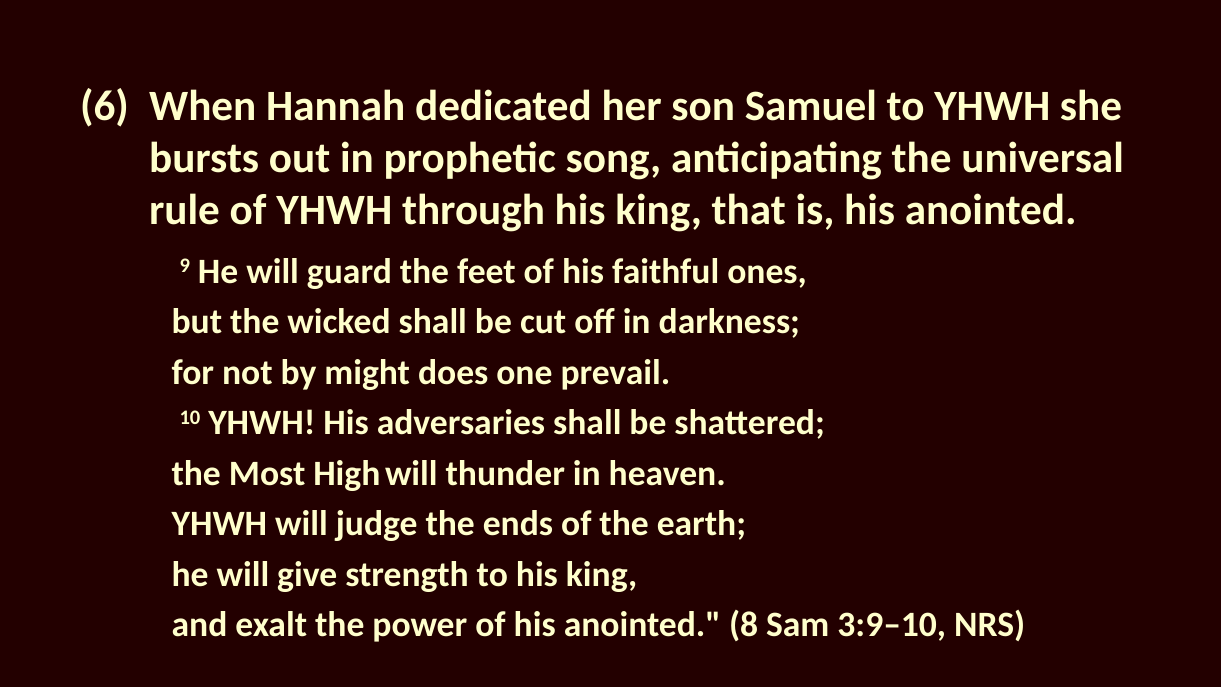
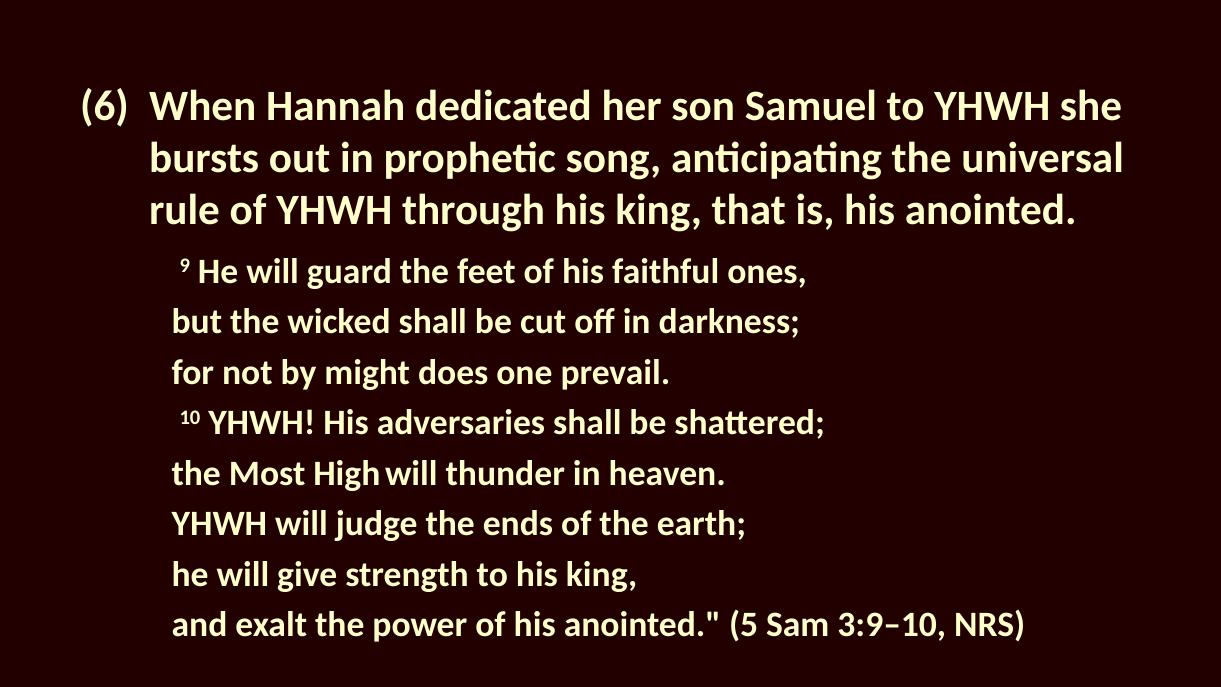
8: 8 -> 5
